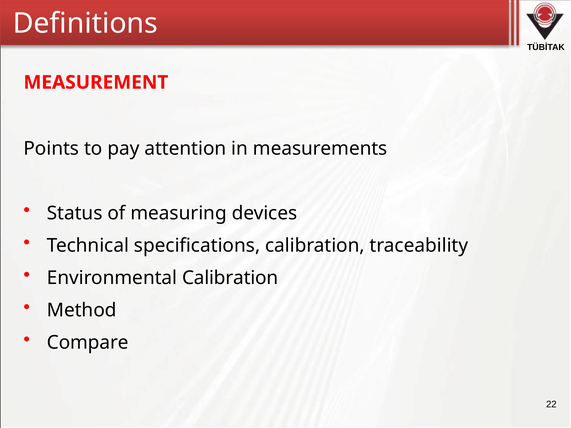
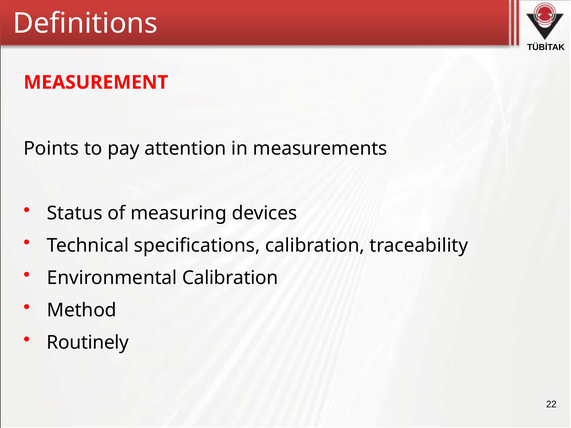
Compare: Compare -> Routinely
